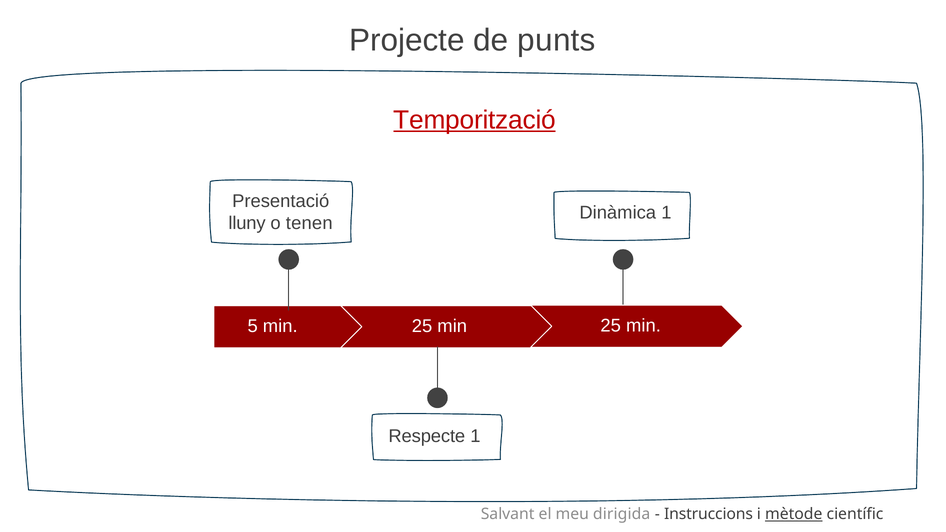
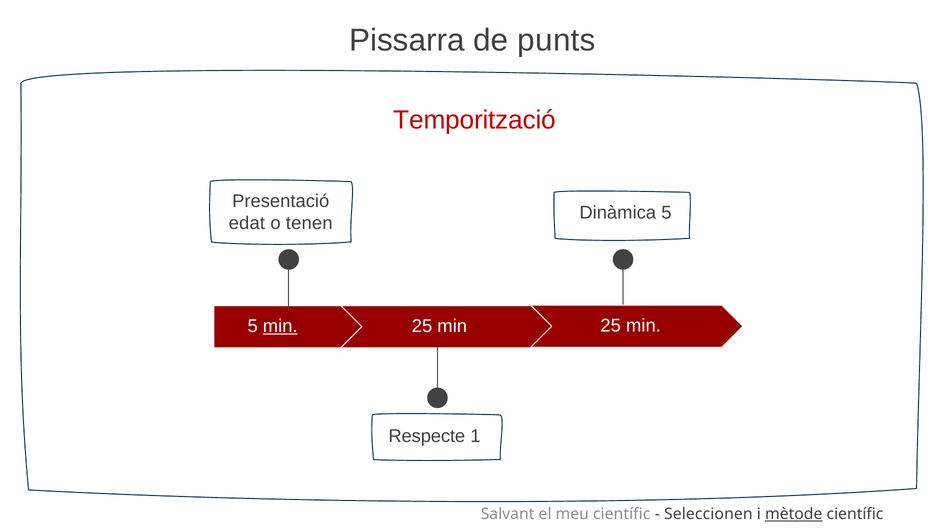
Projecte: Projecte -> Pissarra
Temporització underline: present -> none
Dinàmica 1: 1 -> 5
lluny: lluny -> edat
min at (280, 326) underline: none -> present
meu dirigida: dirigida -> científic
Instruccions: Instruccions -> Seleccionen
